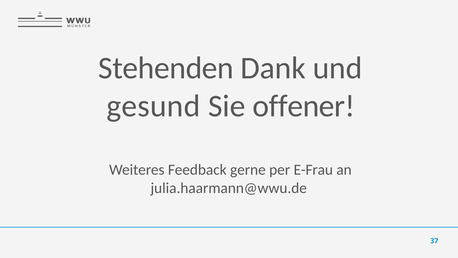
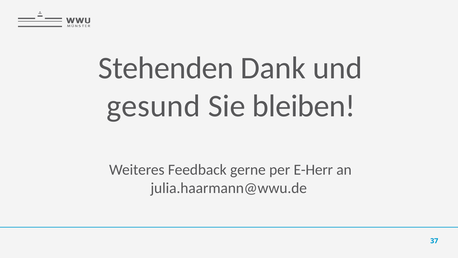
offener: offener -> bleiben
E-Frau: E-Frau -> E-Herr
